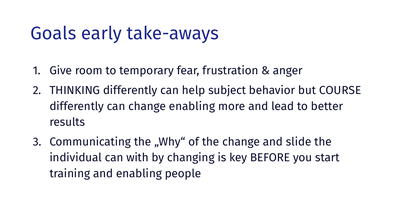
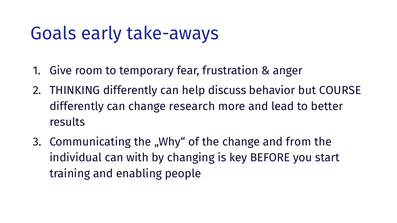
subject: subject -> discuss
change enabling: enabling -> research
slide: slide -> from
